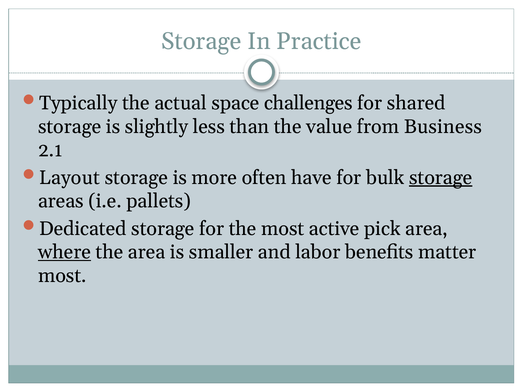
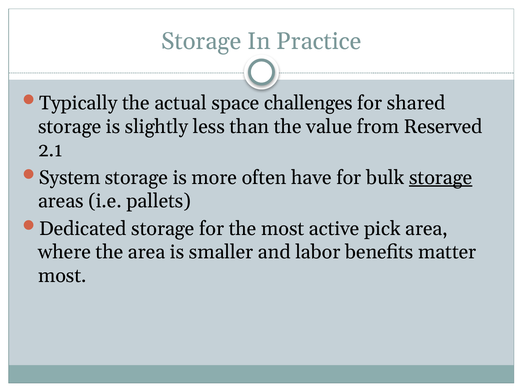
Business: Business -> Reserved
Layout: Layout -> System
where underline: present -> none
